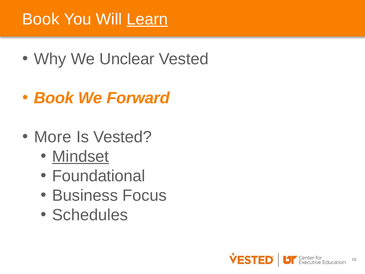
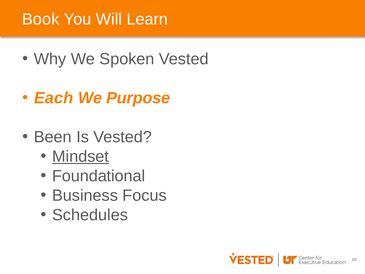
Learn underline: present -> none
Unclear: Unclear -> Spoken
Book at (54, 98): Book -> Each
Forward: Forward -> Purpose
More: More -> Been
